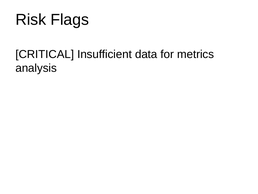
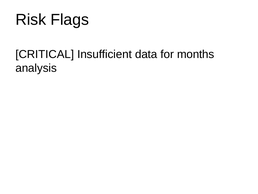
metrics: metrics -> months
